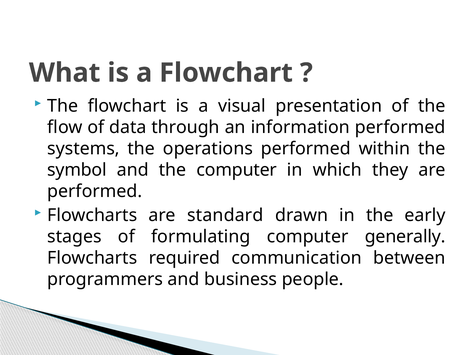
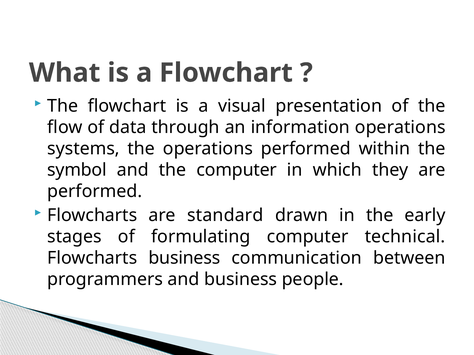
information performed: performed -> operations
generally: generally -> technical
Flowcharts required: required -> business
